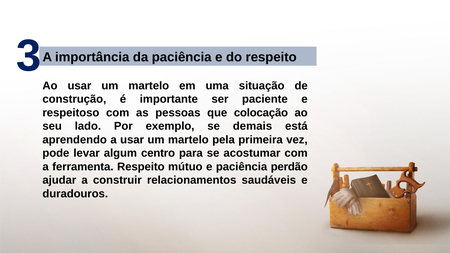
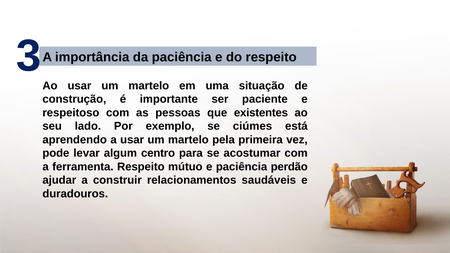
colocação: colocação -> existentes
demais: demais -> ciúmes
